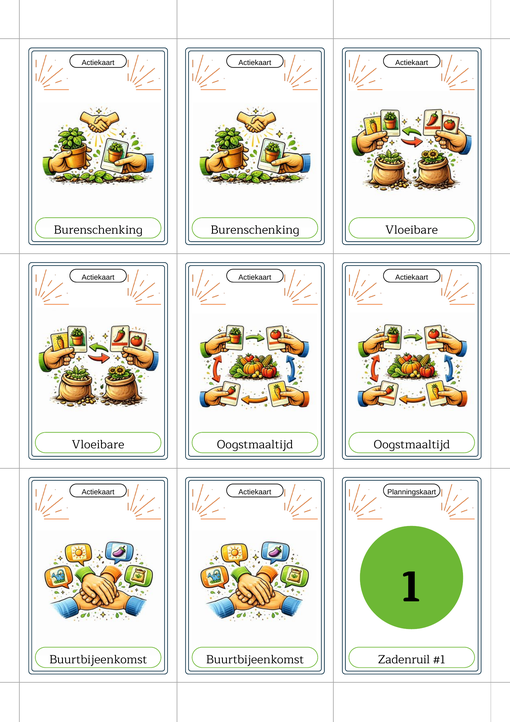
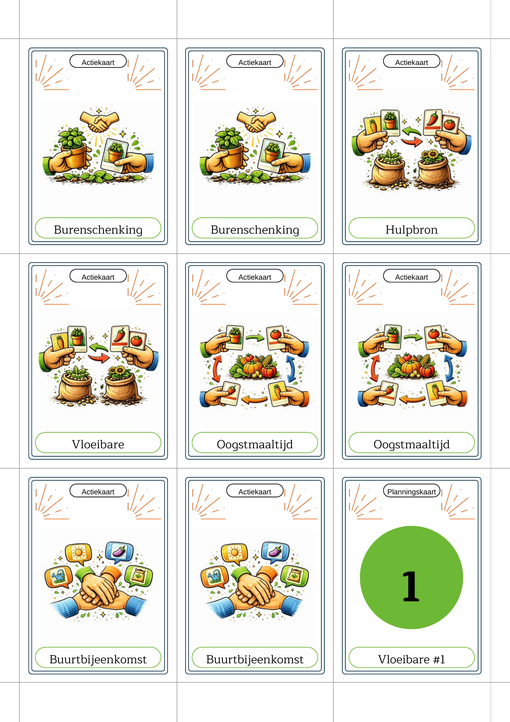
Burenschenking Vloeibare: Vloeibare -> Hulpbron
Buurtbijeenkomst Zadenruil: Zadenruil -> Vloeibare
